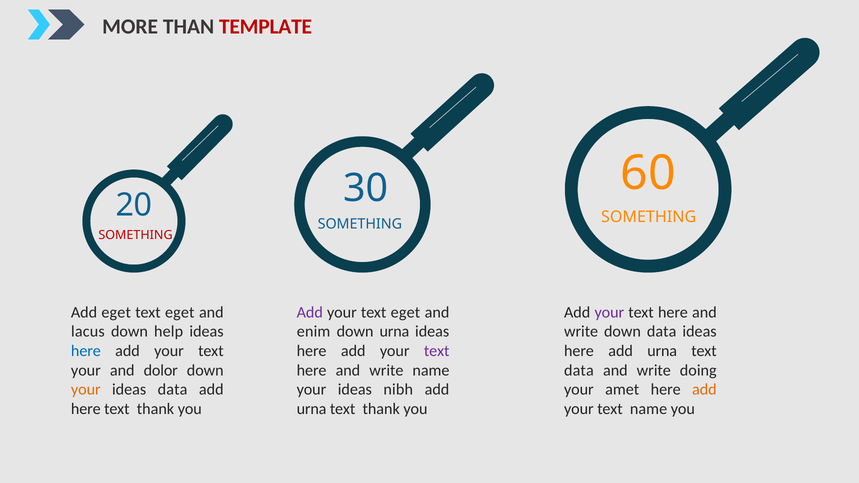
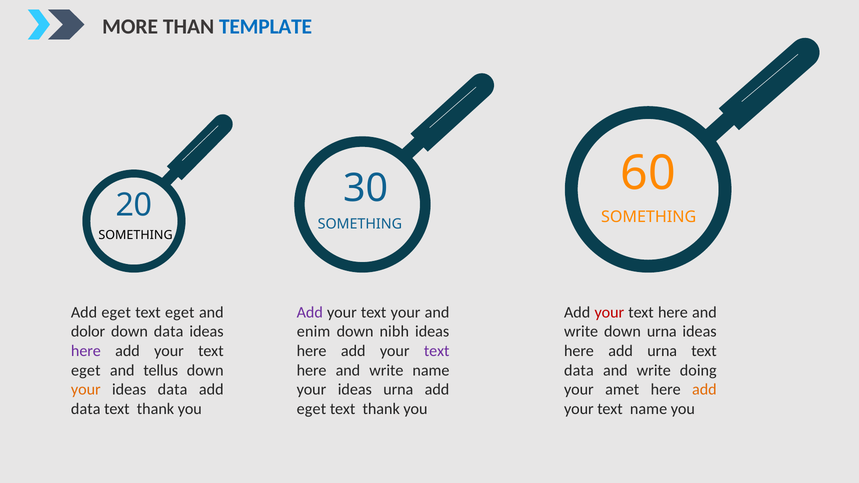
TEMPLATE colour: red -> blue
SOMETHING at (136, 235) colour: red -> black
your text eget: eget -> your
your at (609, 312) colour: purple -> red
lacus: lacus -> dolor
down help: help -> data
down urna: urna -> nibh
down data: data -> urna
here at (86, 351) colour: blue -> purple
your at (86, 370): your -> eget
dolor: dolor -> tellus
ideas nibh: nibh -> urna
here at (86, 409): here -> data
urna at (312, 409): urna -> eget
